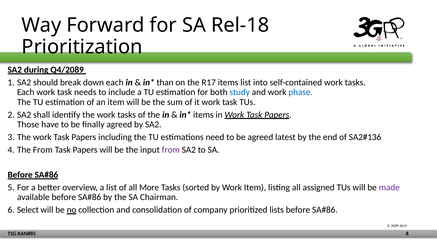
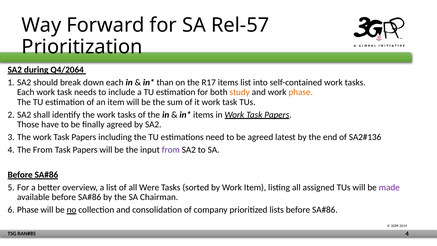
Rel-18: Rel-18 -> Rel-57
Q4/2089: Q4/2089 -> Q4/2064
study colour: blue -> orange
phase at (301, 92) colour: blue -> orange
More: More -> Were
Select at (28, 210): Select -> Phase
